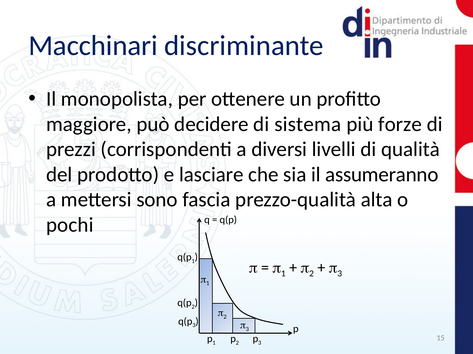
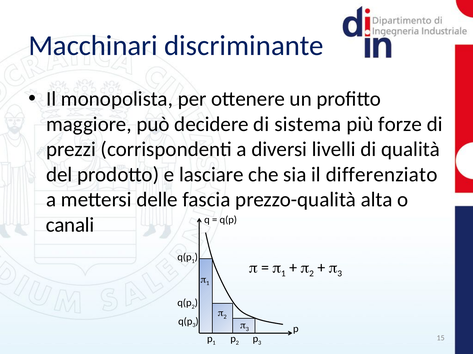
assumeranno: assumeranno -> differenziato
sono: sono -> delle
pochi: pochi -> canali
